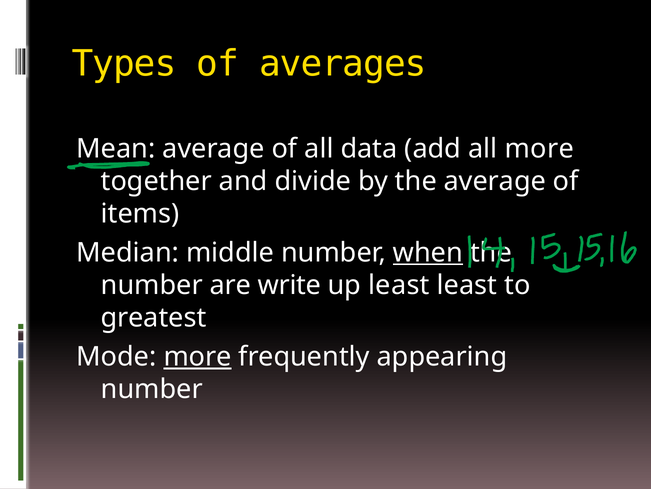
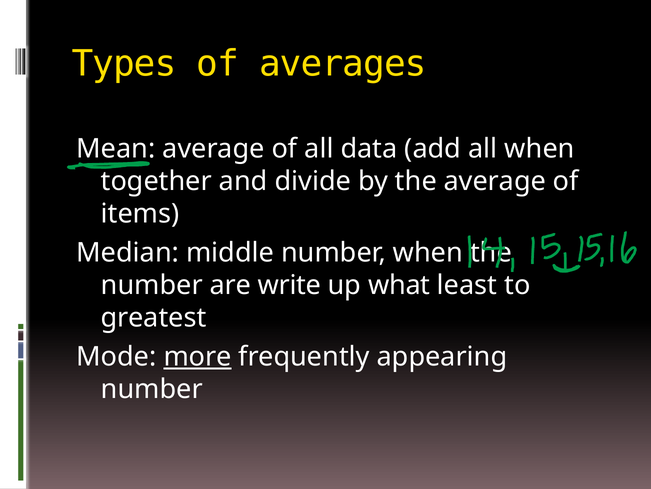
all more: more -> when
when at (428, 252) underline: present -> none
up least: least -> what
